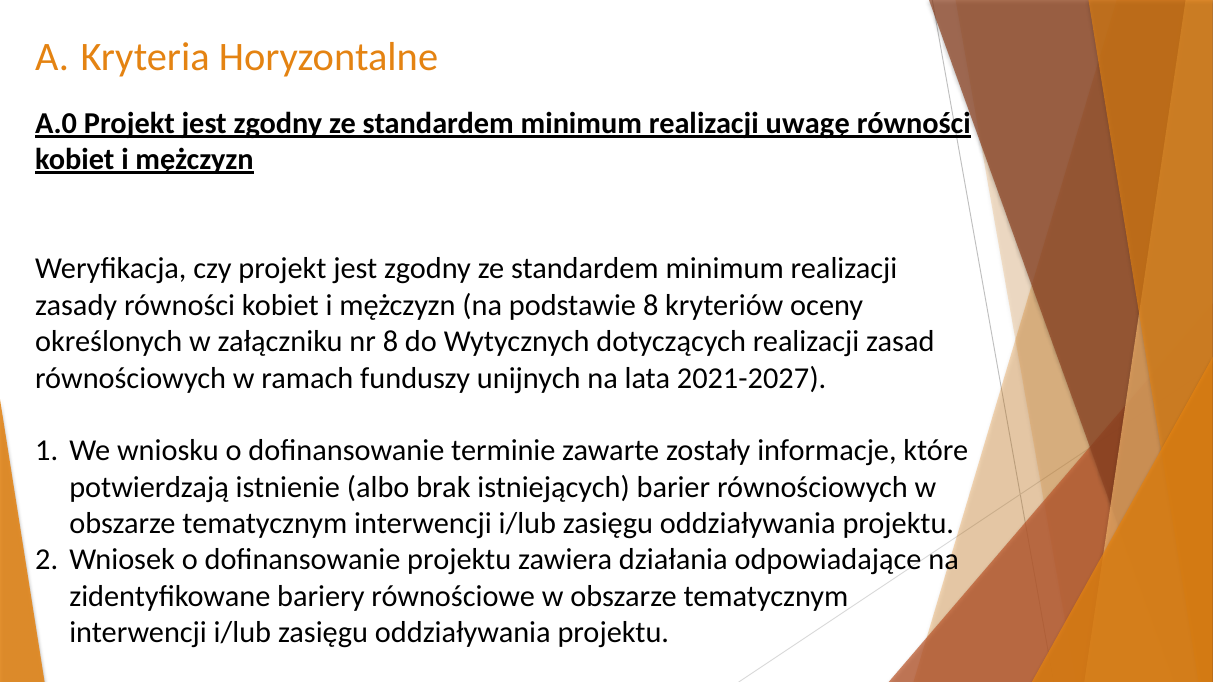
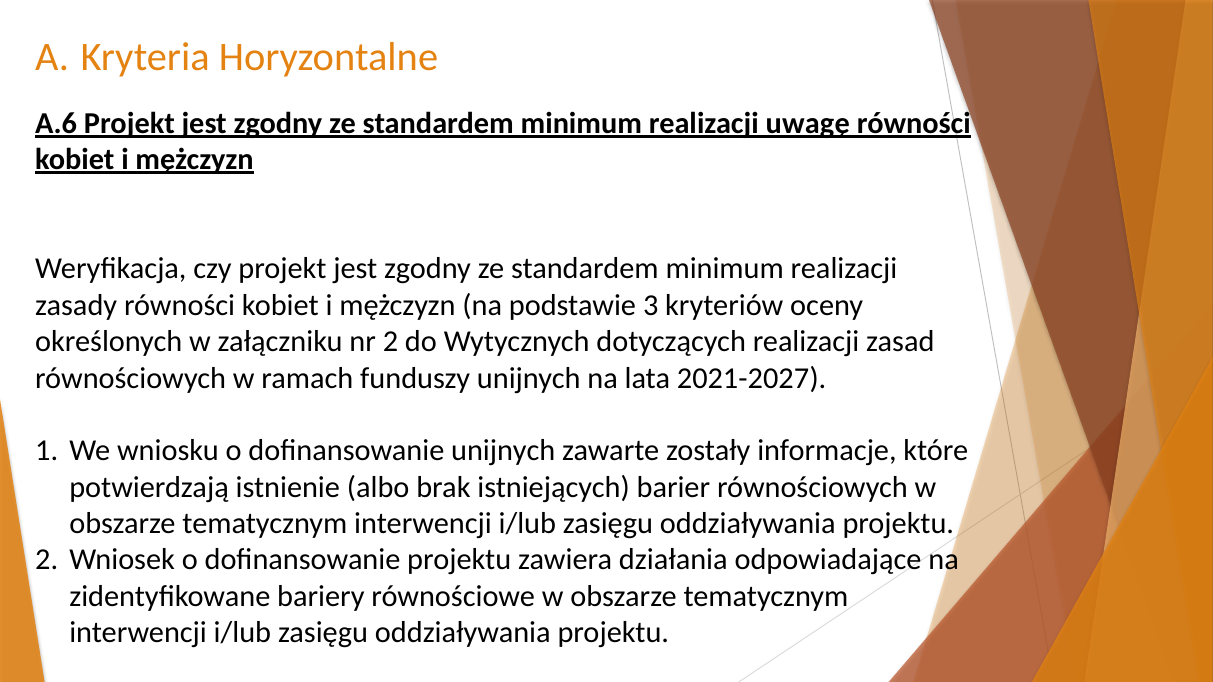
A.0: A.0 -> A.6
podstawie 8: 8 -> 3
nr 8: 8 -> 2
dofinansowanie terminie: terminie -> unijnych
